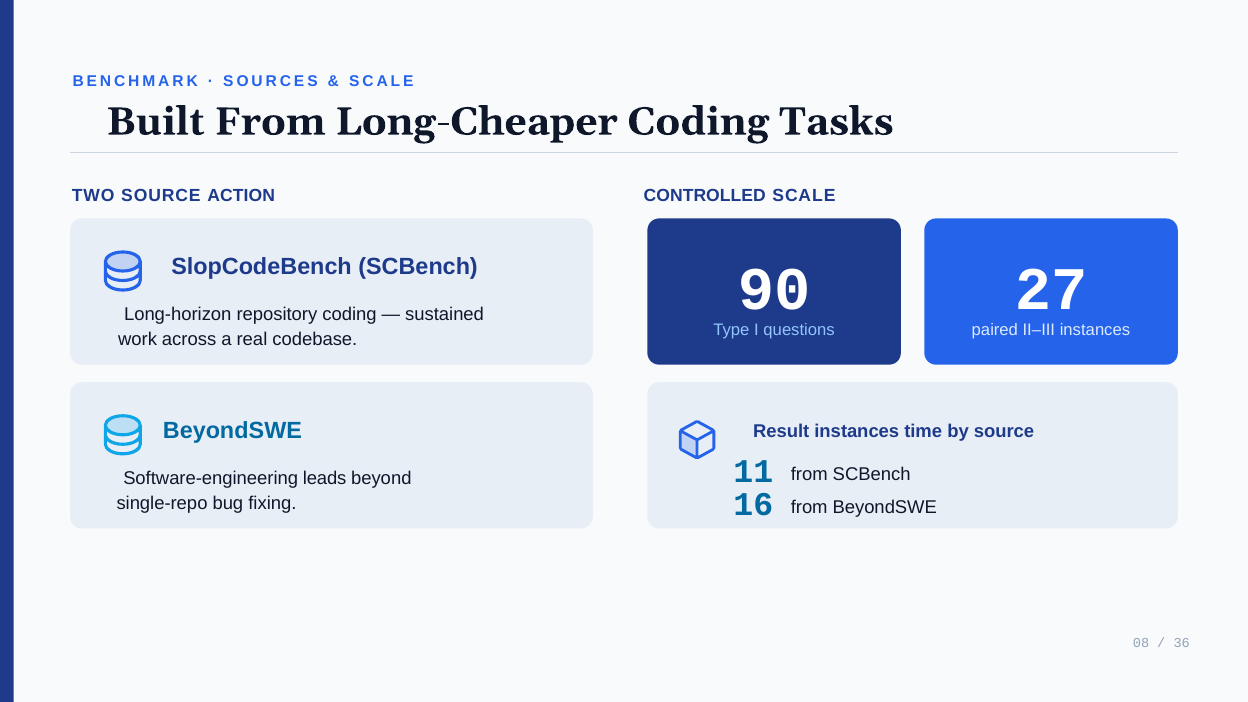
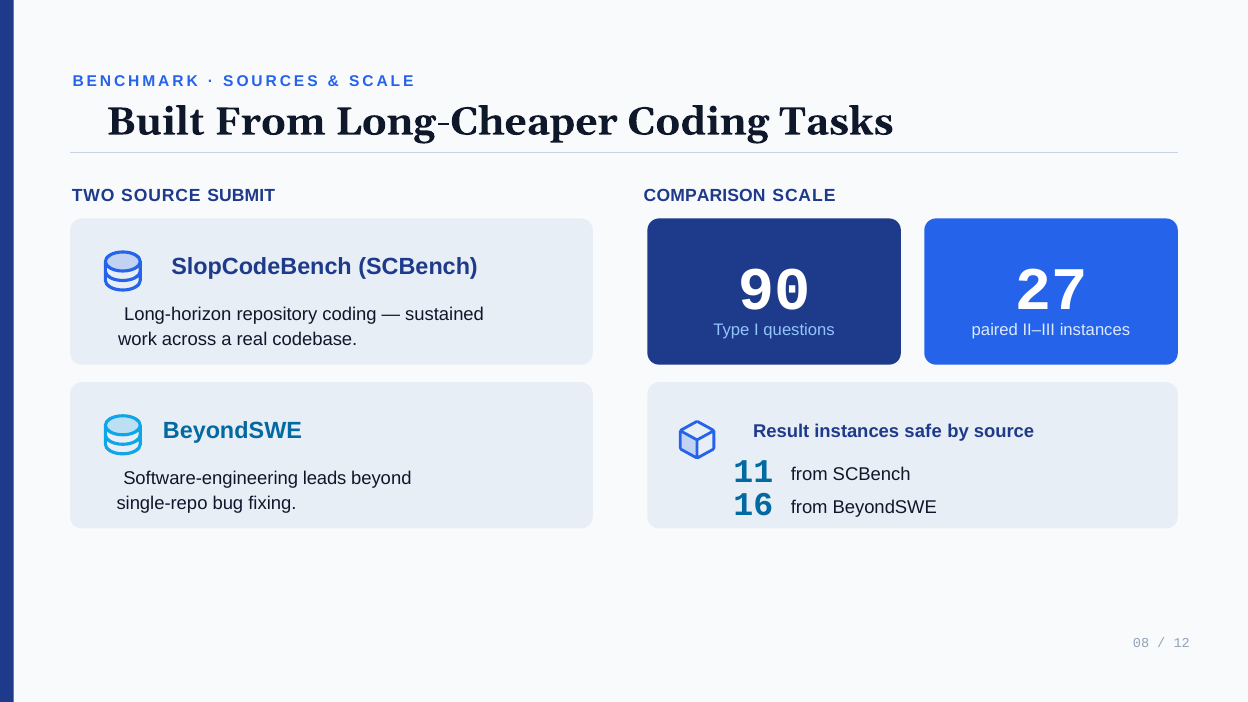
ACTION: ACTION -> SUBMIT
CONTROLLED: CONTROLLED -> COMPARISON
time: time -> safe
36: 36 -> 12
